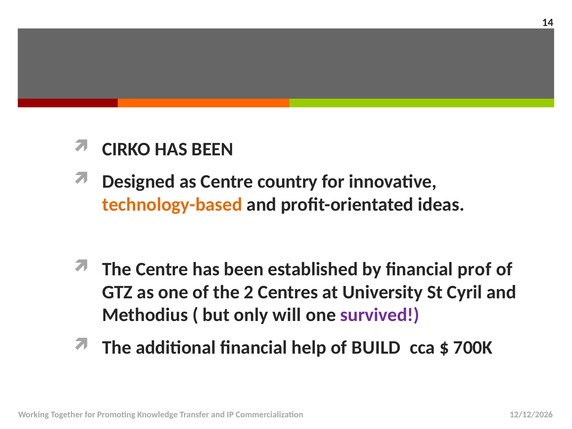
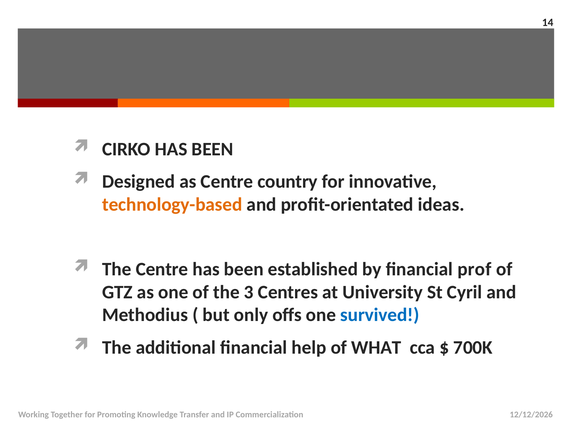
2: 2 -> 3
will: will -> offs
survived colour: purple -> blue
BUILD: BUILD -> WHAT
